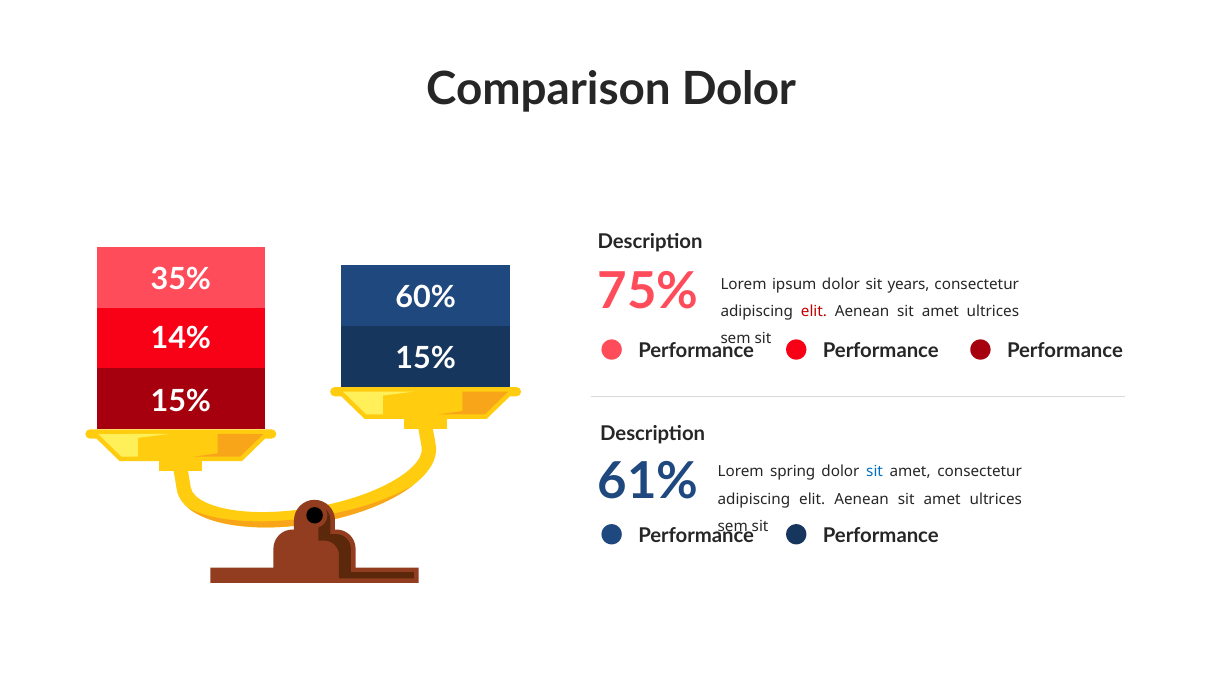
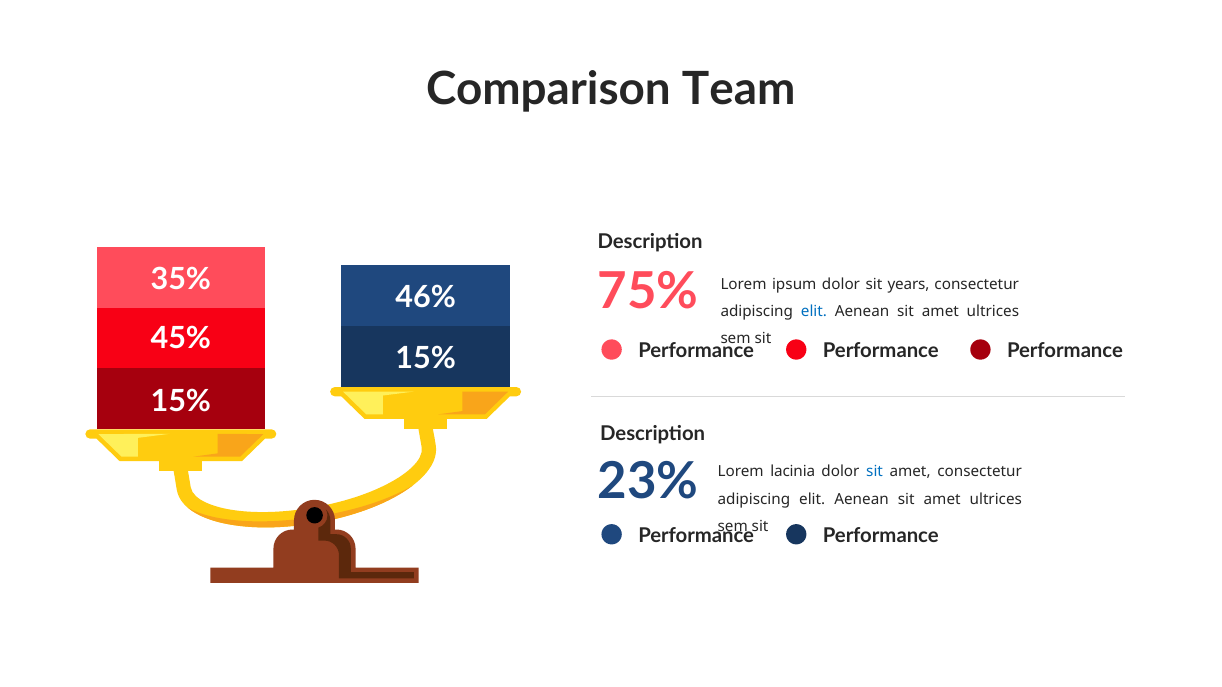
Comparison Dolor: Dolor -> Team
60%: 60% -> 46%
elit at (814, 312) colour: red -> blue
14%: 14% -> 45%
61%: 61% -> 23%
spring: spring -> lacinia
